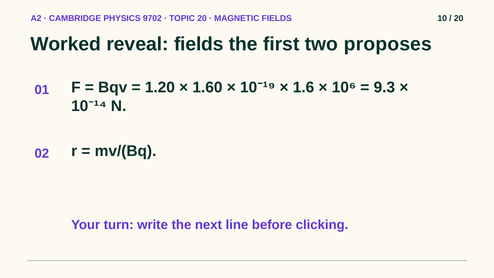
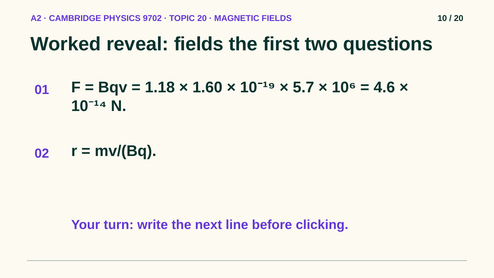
proposes: proposes -> questions
1.20: 1.20 -> 1.18
1.6: 1.6 -> 5.7
9.3: 9.3 -> 4.6
